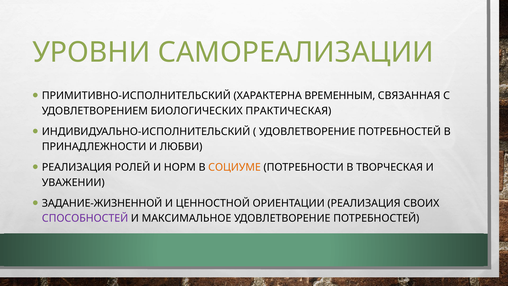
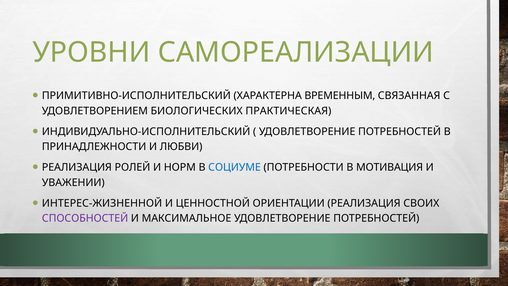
СОЦИУМЕ colour: orange -> blue
ТВОРЧЕСКАЯ: ТВОРЧЕСКАЯ -> МОТИВАЦИЯ
ЗАДАНИЕ-ЖИЗНЕННОЙ: ЗАДАНИЕ-ЖИЗНЕННОЙ -> ИНТЕРЕС-ЖИЗНЕННОЙ
